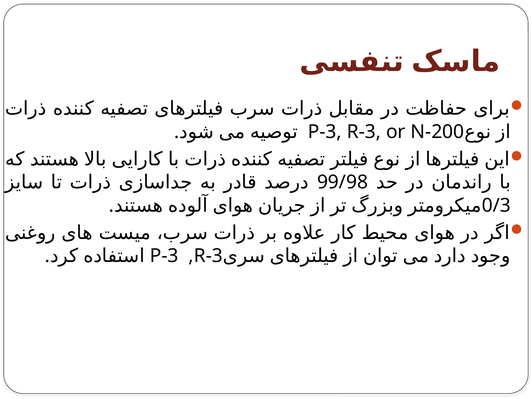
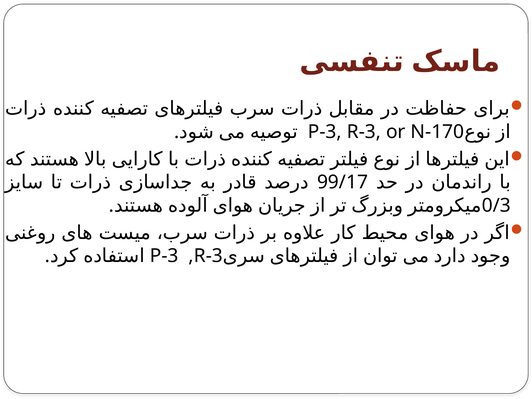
N-200: N-200 -> N-170
99/98: 99/98 -> 99/17
